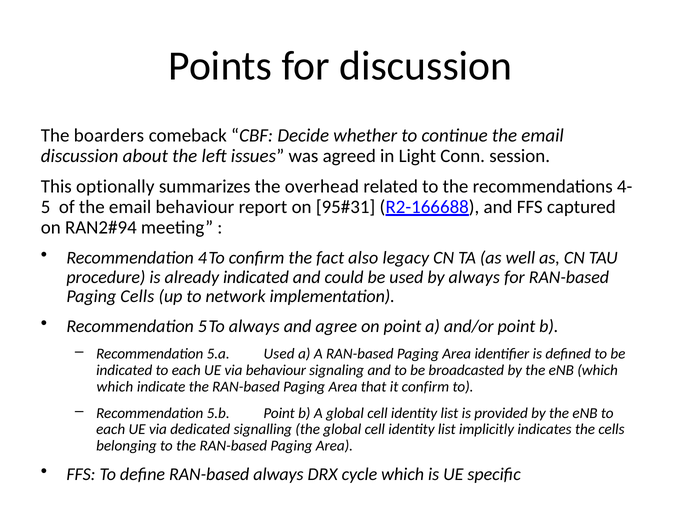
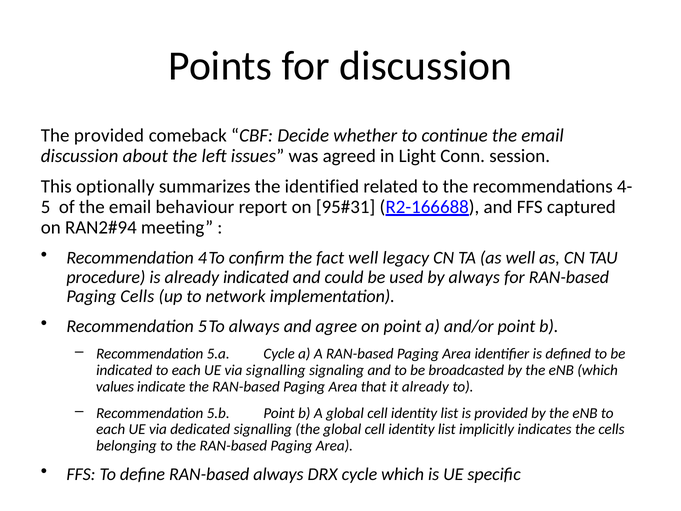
The boarders: boarders -> provided
overhead: overhead -> identified
fact also: also -> well
5.a Used: Used -> Cycle
via behaviour: behaviour -> signalling
which at (115, 386): which -> values
it confirm: confirm -> already
